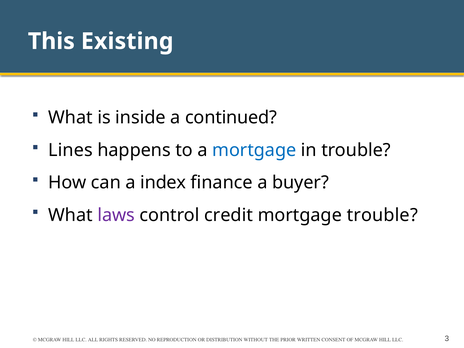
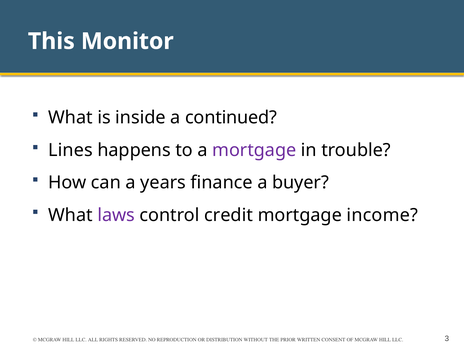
Existing: Existing -> Monitor
mortgage at (254, 150) colour: blue -> purple
index: index -> years
mortgage trouble: trouble -> income
